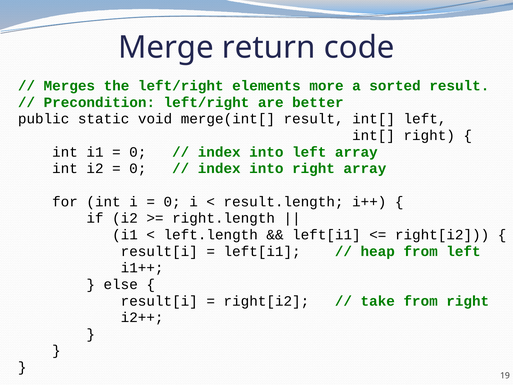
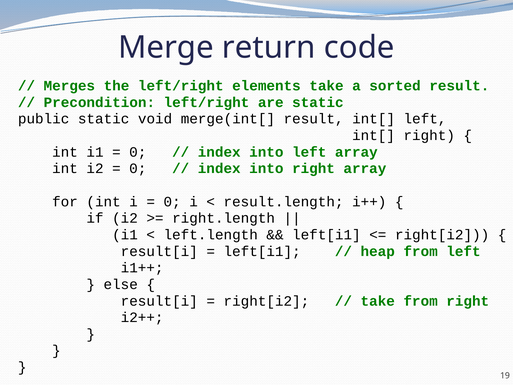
elements more: more -> take
are better: better -> static
